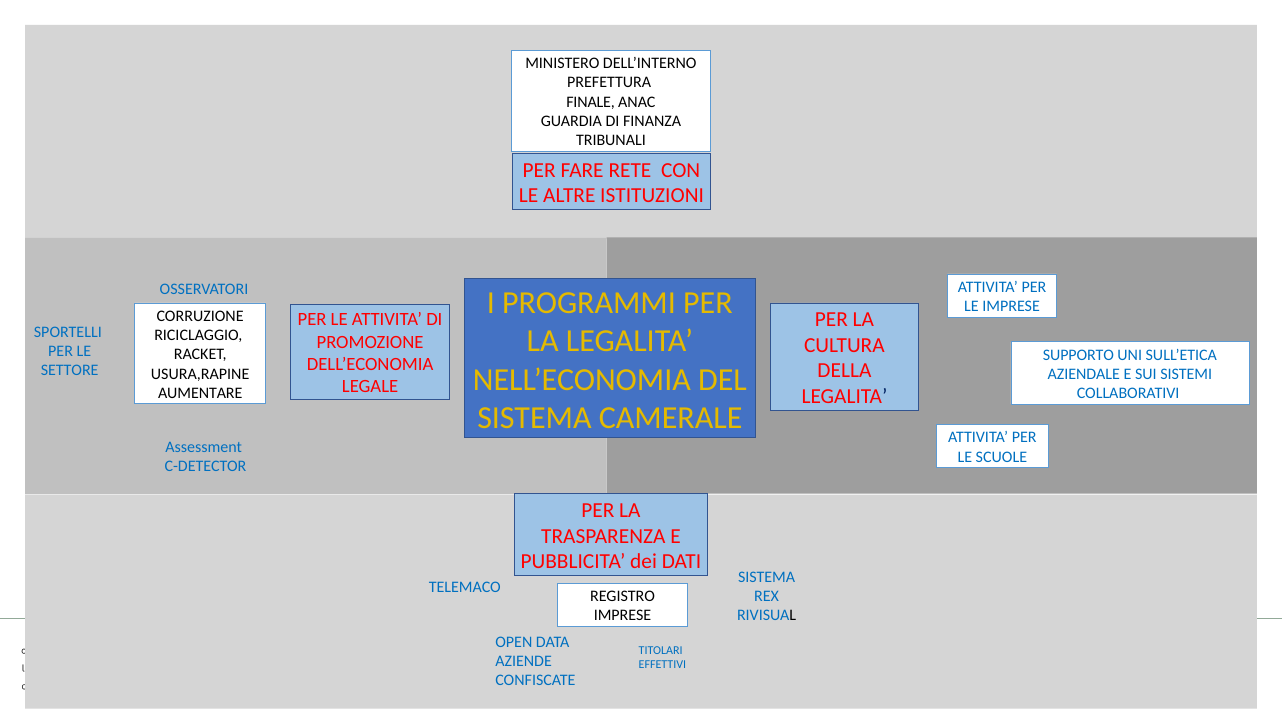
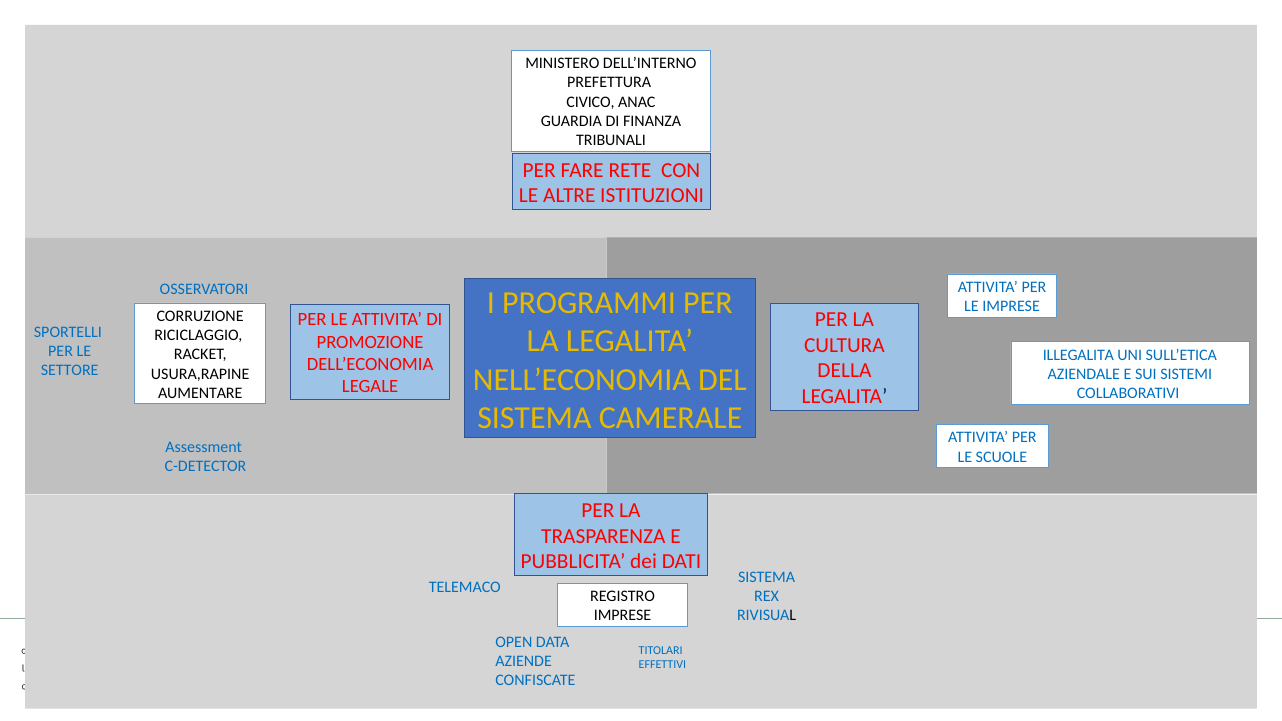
FINALE: FINALE -> CIVICO
SUPPORTO: SUPPORTO -> ILLEGALITA
